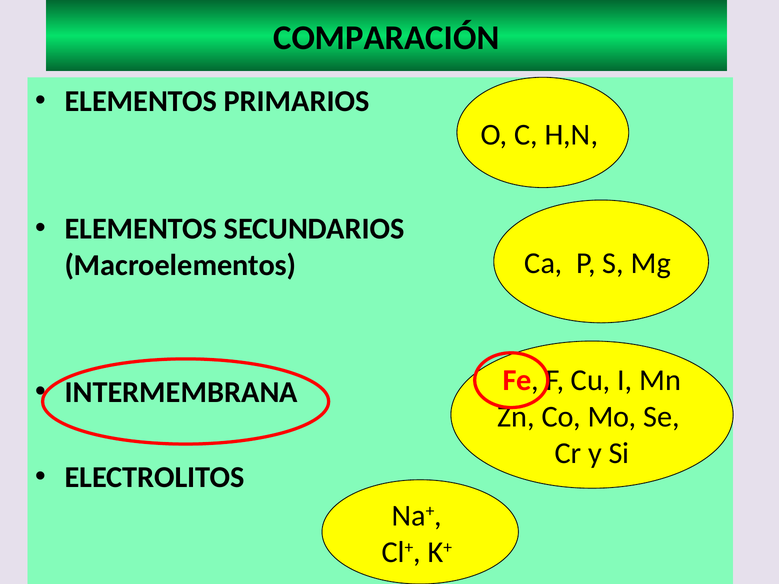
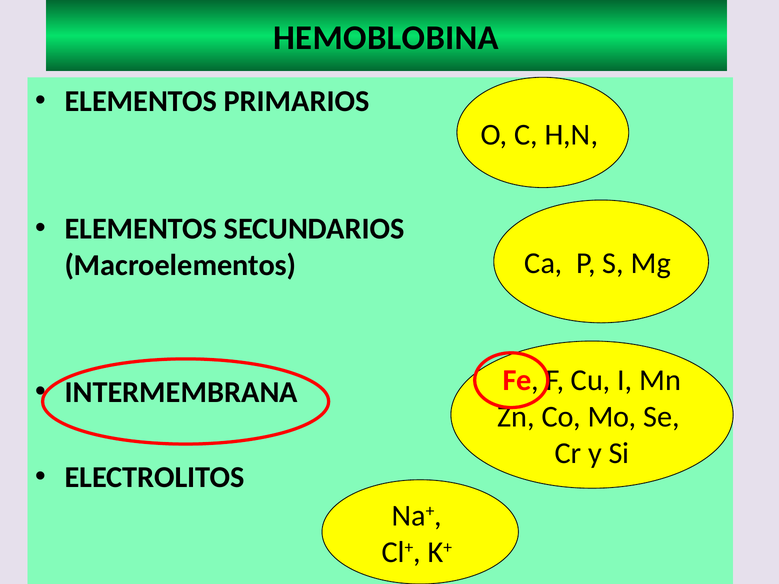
COMPARACIÓN: COMPARACIÓN -> HEMOBLOBINA
